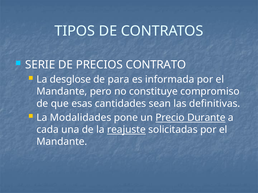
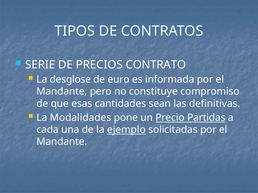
para: para -> euro
Durante: Durante -> Partidas
reajuste: reajuste -> ejemplo
